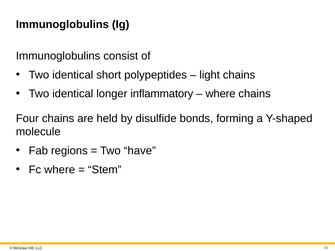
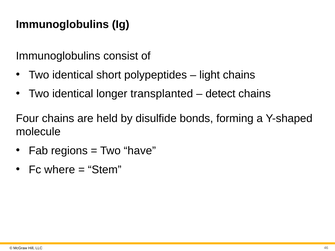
inflammatory: inflammatory -> transplanted
where at (221, 94): where -> detect
